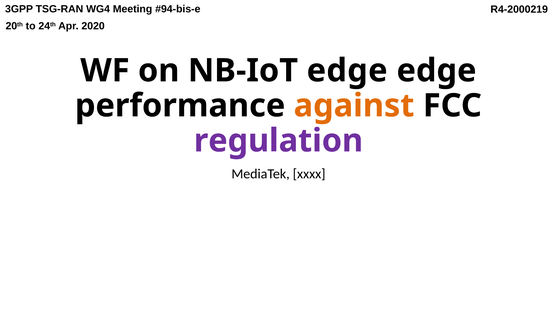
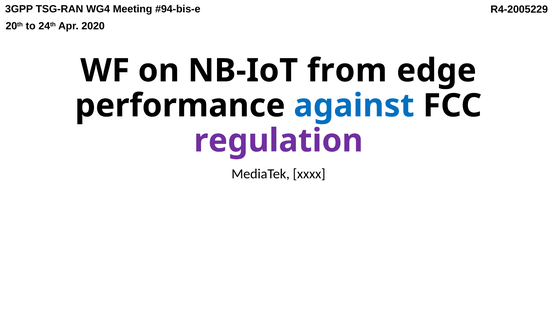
R4-2000219: R4-2000219 -> R4-2005229
NB-IoT edge: edge -> from
against colour: orange -> blue
